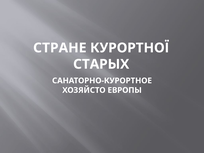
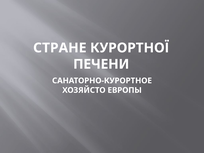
СТАРЫХ: СТАРЫХ -> ПЕЧЕНИ
